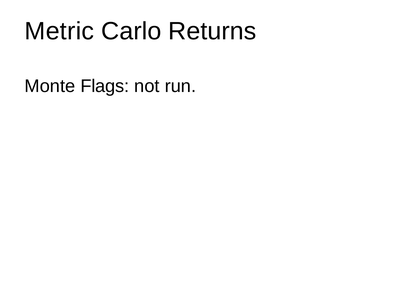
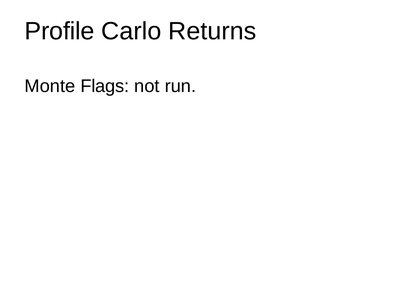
Metric: Metric -> Profile
